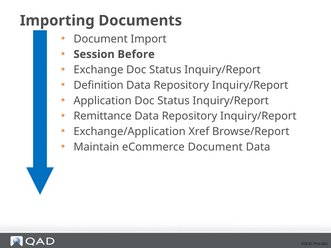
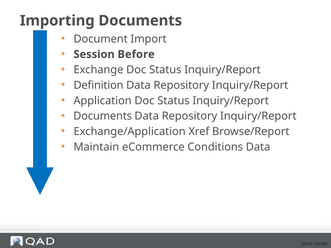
Remittance at (103, 116): Remittance -> Documents
eCommerce Document: Document -> Conditions
